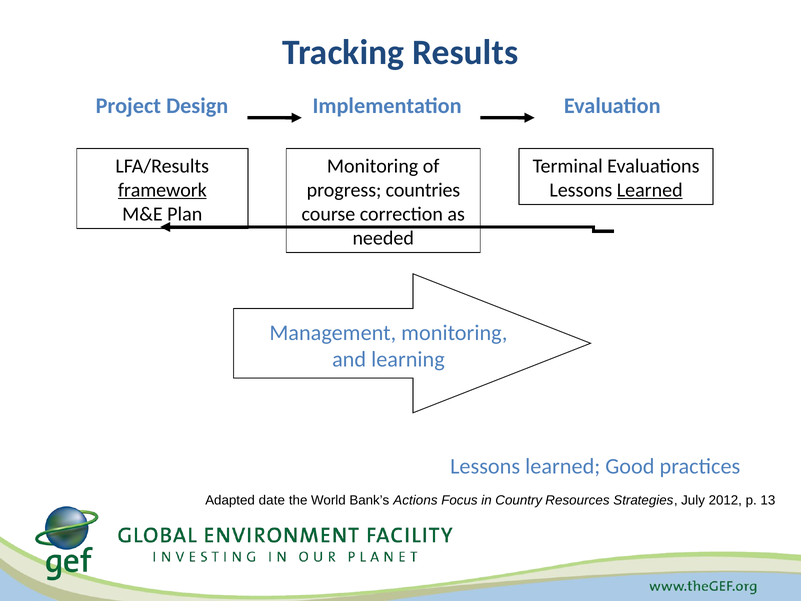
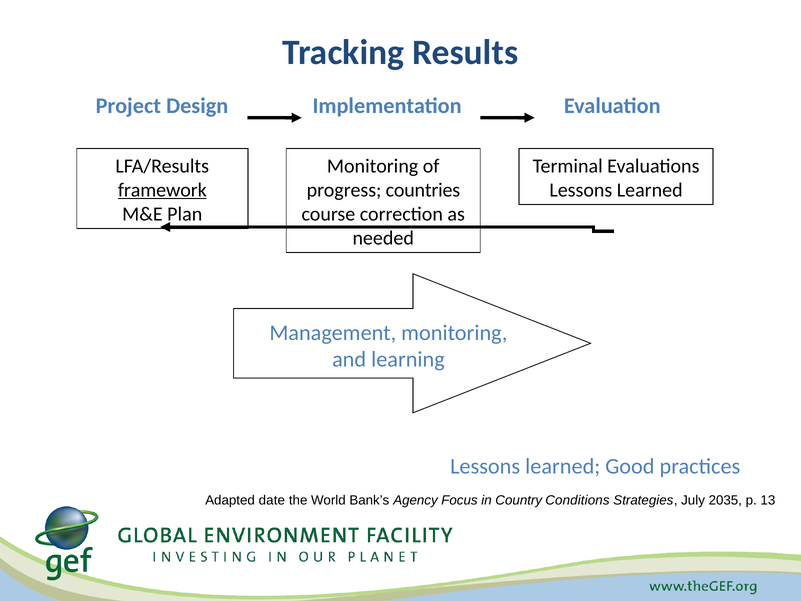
Learned at (650, 190) underline: present -> none
Actions: Actions -> Agency
Resources: Resources -> Conditions
2012: 2012 -> 2035
